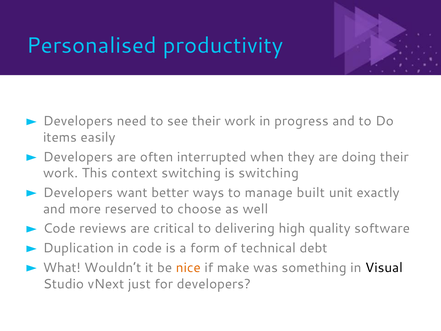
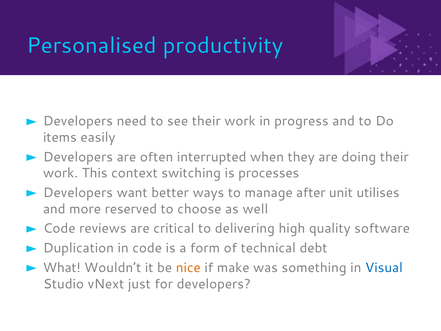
is switching: switching -> processes
built: built -> after
exactly: exactly -> utilises
Visual colour: black -> blue
